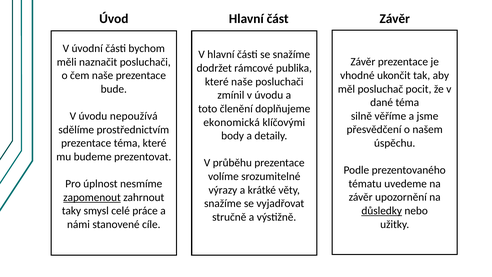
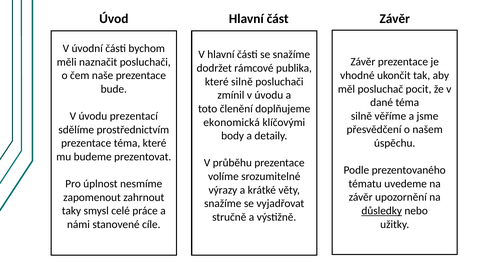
které naše: naše -> silně
nepoužívá: nepoužívá -> prezentací
zapomenout underline: present -> none
